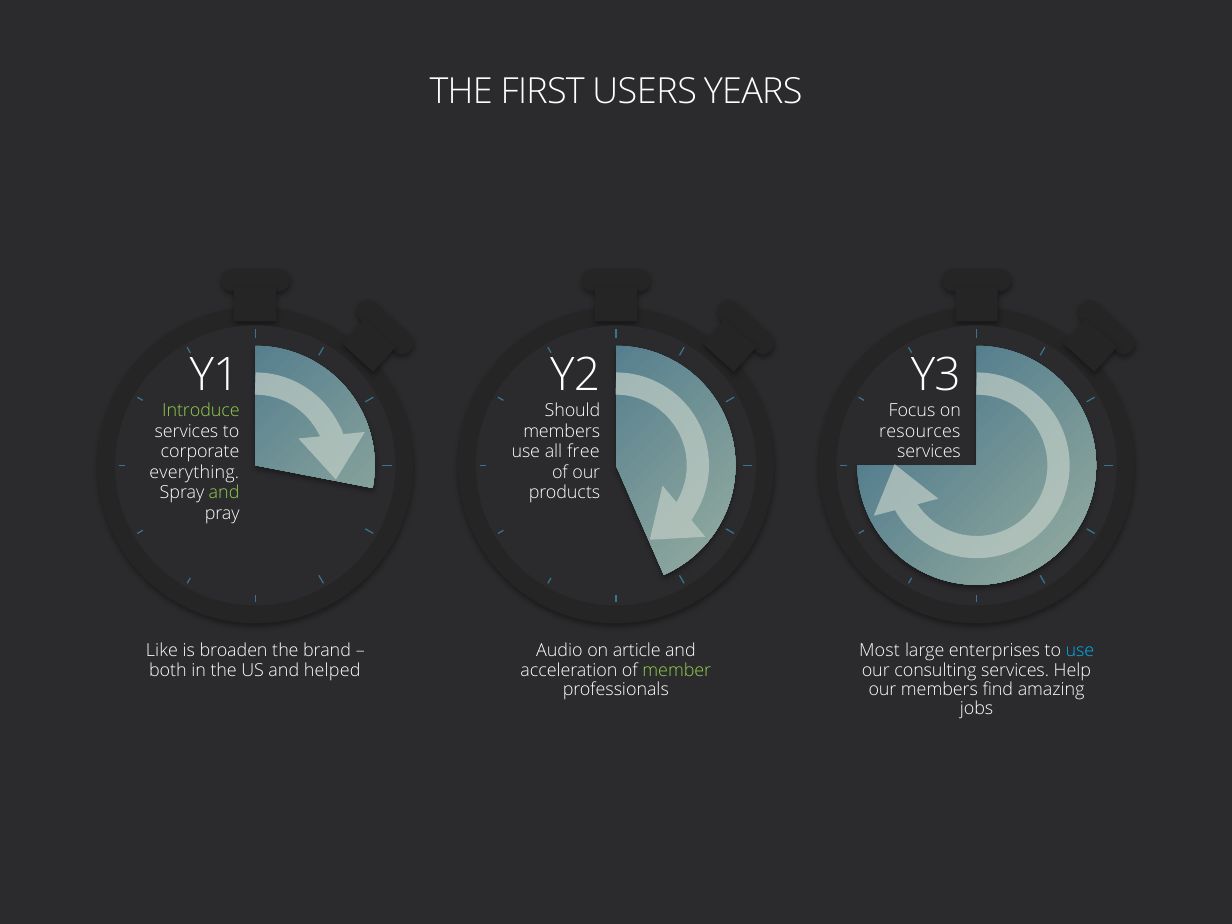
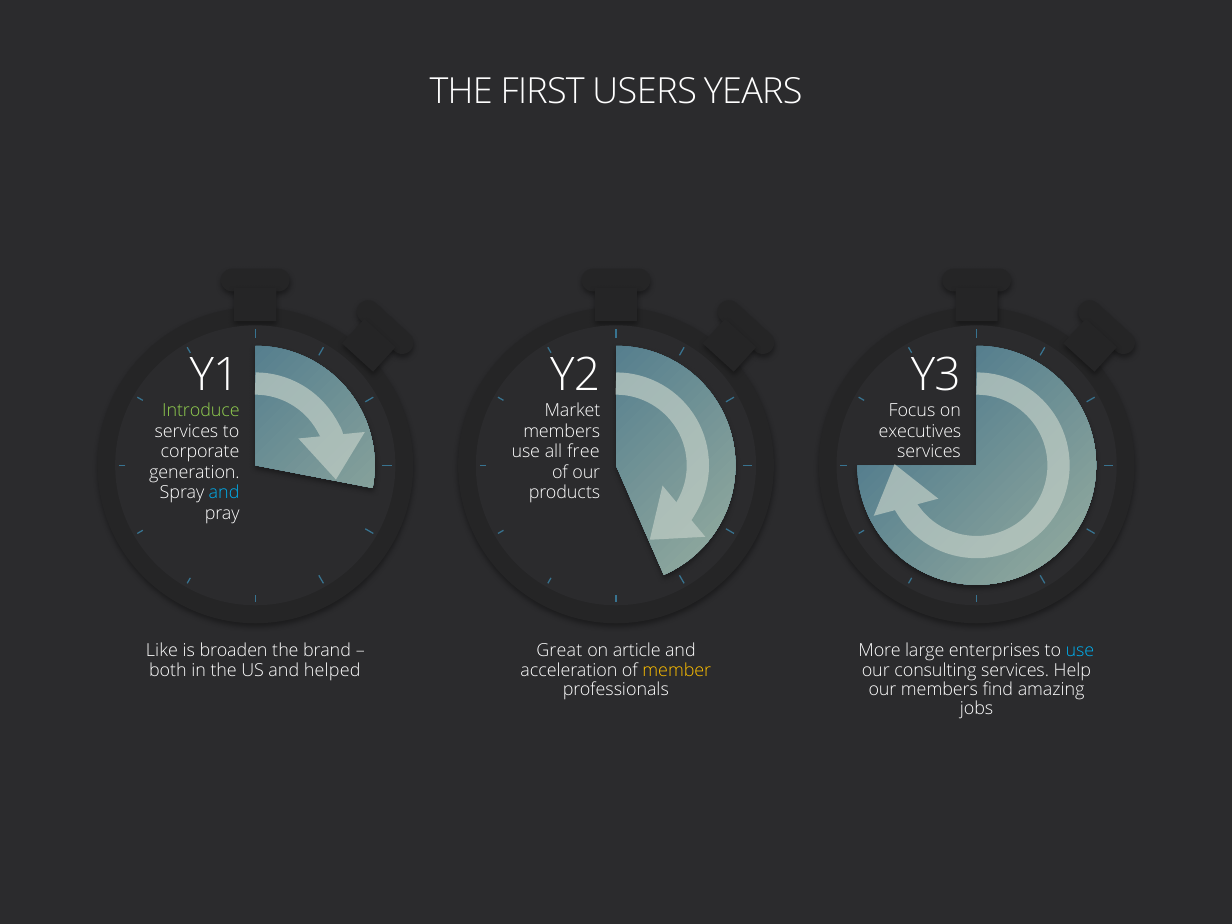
Should: Should -> Market
resources: resources -> executives
everything: everything -> generation
and at (224, 493) colour: light green -> light blue
Audio: Audio -> Great
Most: Most -> More
member colour: light green -> yellow
